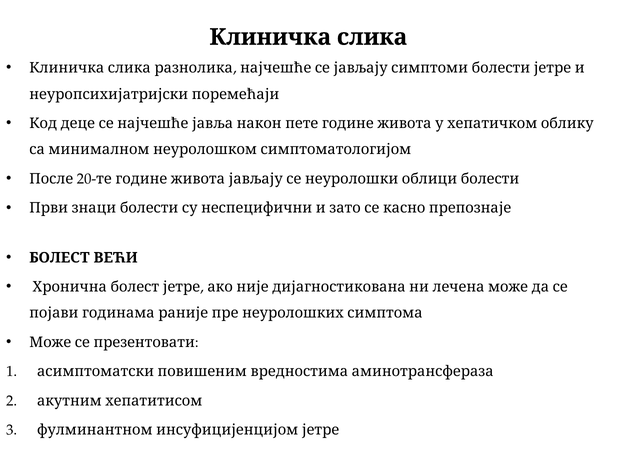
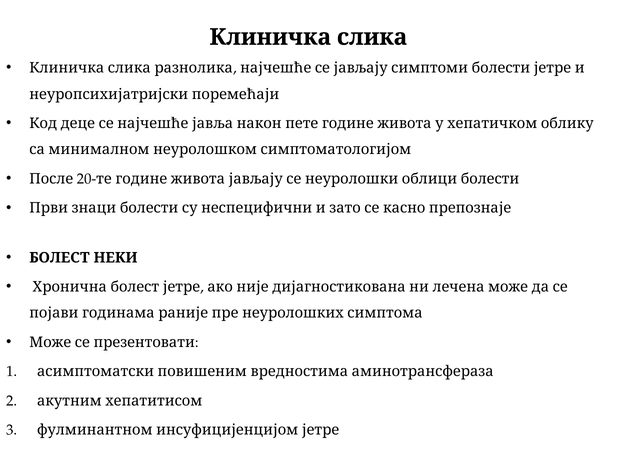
ВЕЋИ: ВЕЋИ -> НЕКИ
